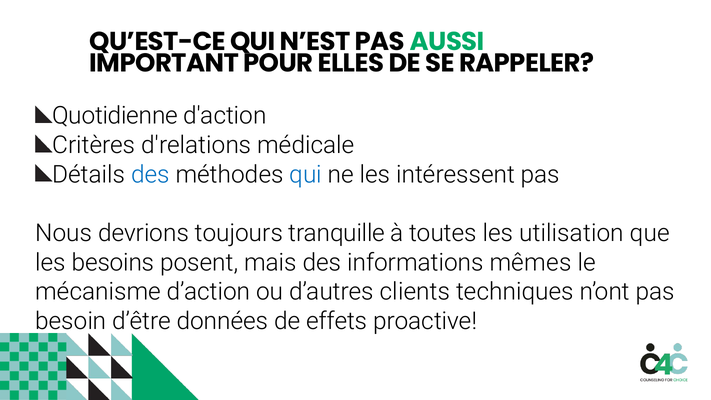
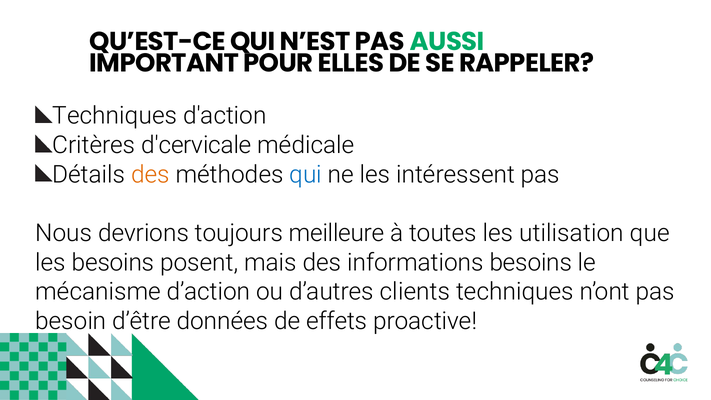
Quotidienne at (115, 116): Quotidienne -> Techniques
d'relations: d'relations -> d'cervicale
des at (150, 175) colour: blue -> orange
tranquille: tranquille -> meilleure
informations mêmes: mêmes -> besoins
